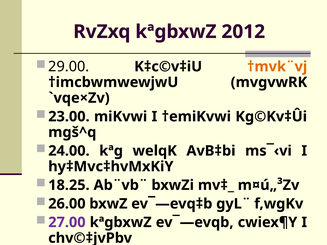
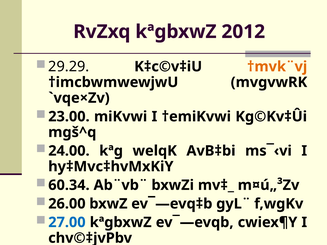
29.00: 29.00 -> 29.29
18.25: 18.25 -> 60.34
27.00 colour: purple -> blue
